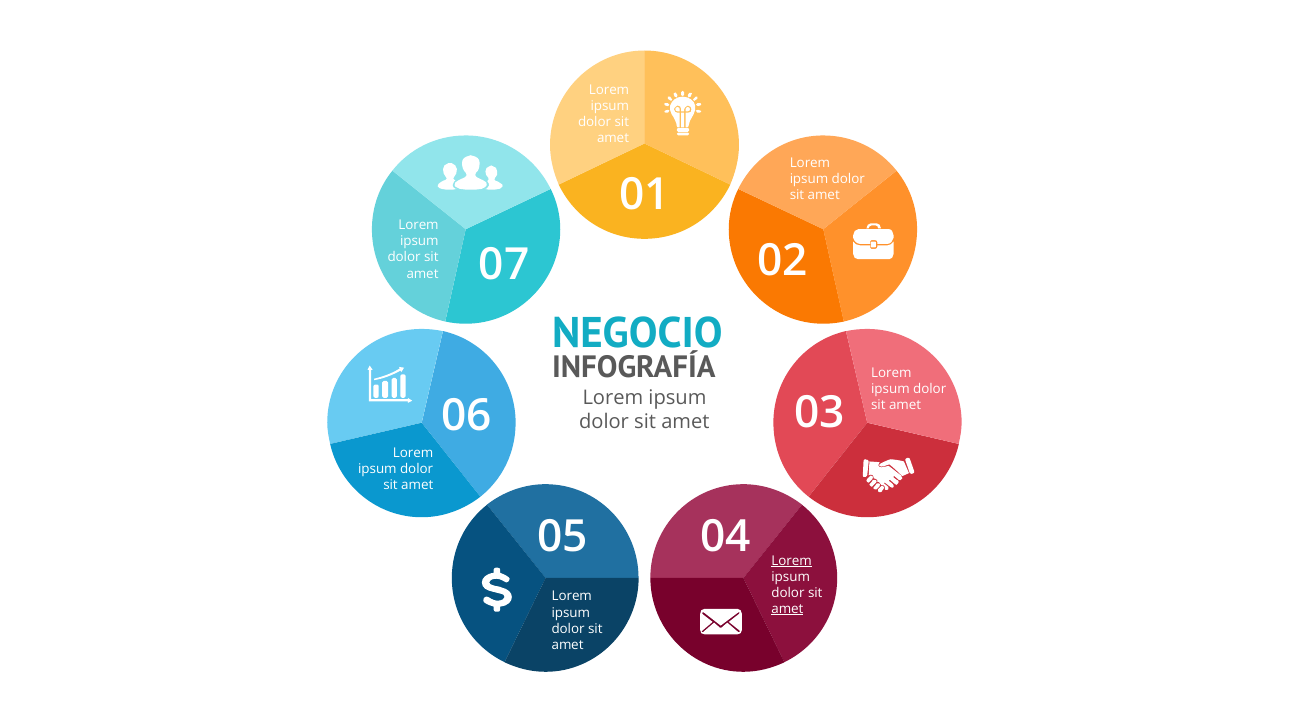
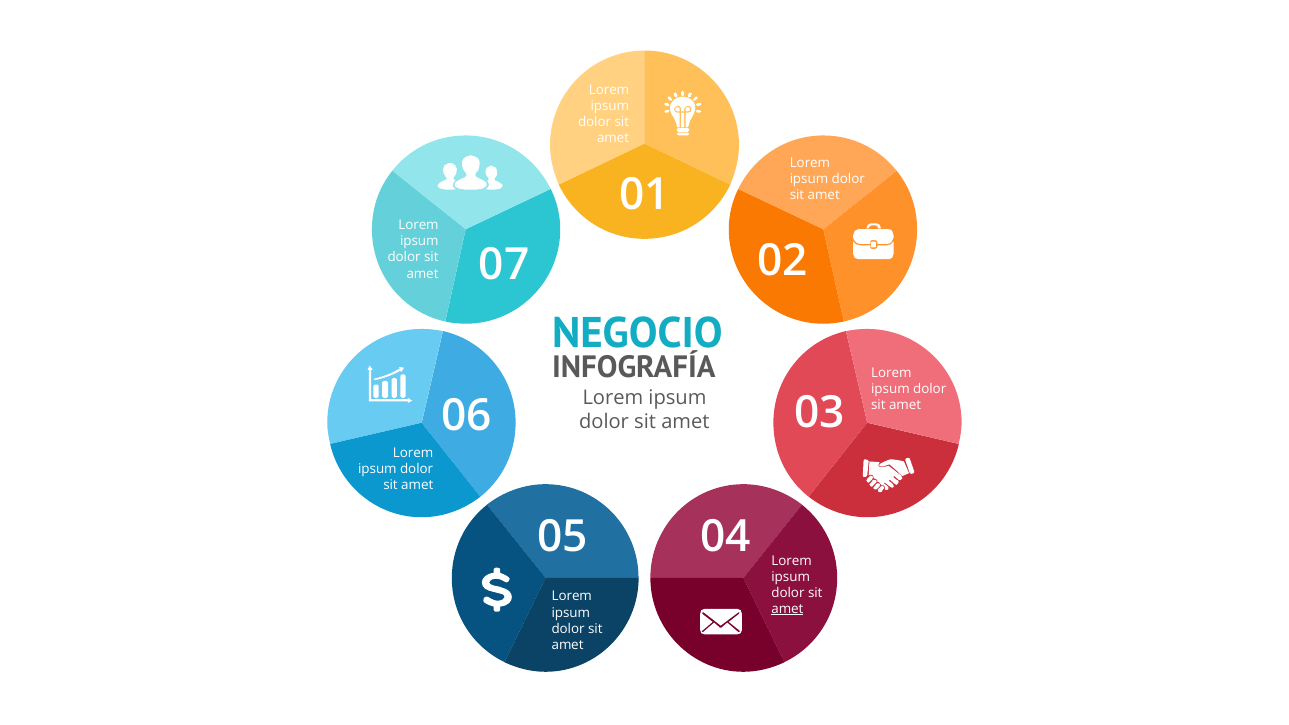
Lorem at (792, 561) underline: present -> none
